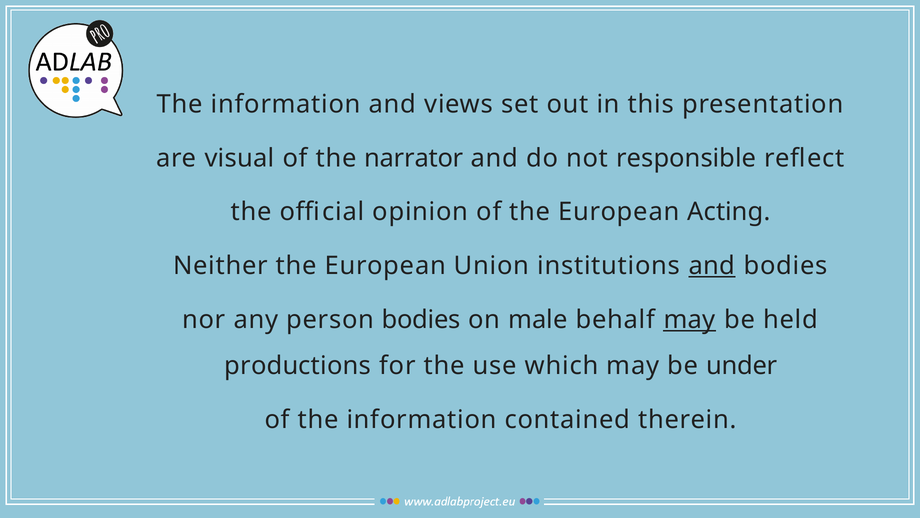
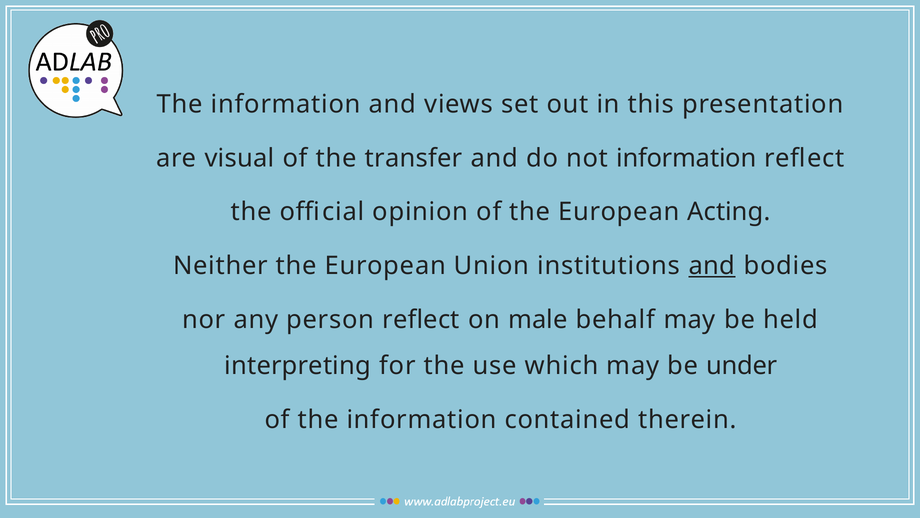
narrator: narrator -> transfer
not responsible: responsible -> information
person bodies: bodies -> reflect
may at (689, 319) underline: present -> none
productions: productions -> interpreting
